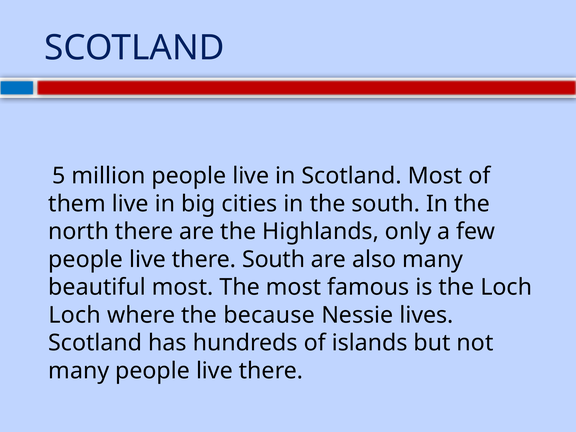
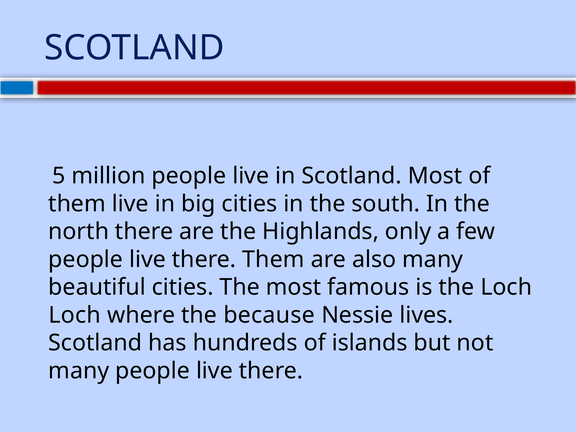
there South: South -> Them
beautiful most: most -> cities
